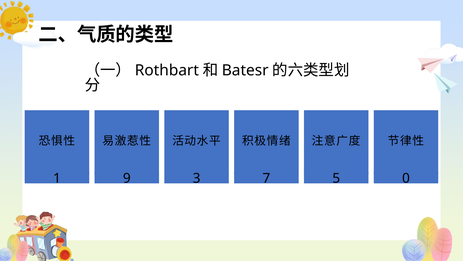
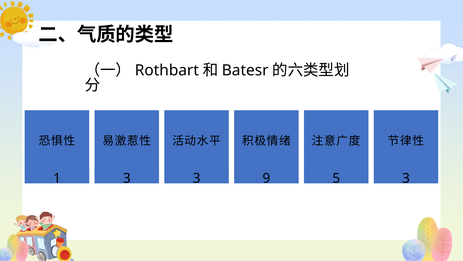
1 9: 9 -> 3
7: 7 -> 9
5 0: 0 -> 3
